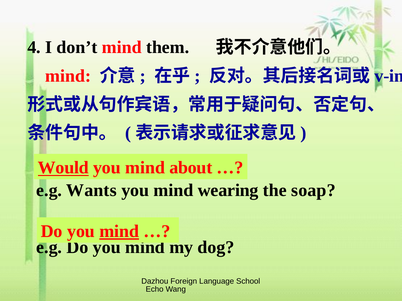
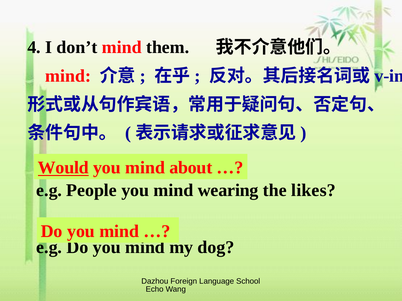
Wants: Wants -> People
soap: soap -> likes
mind at (119, 232) underline: present -> none
